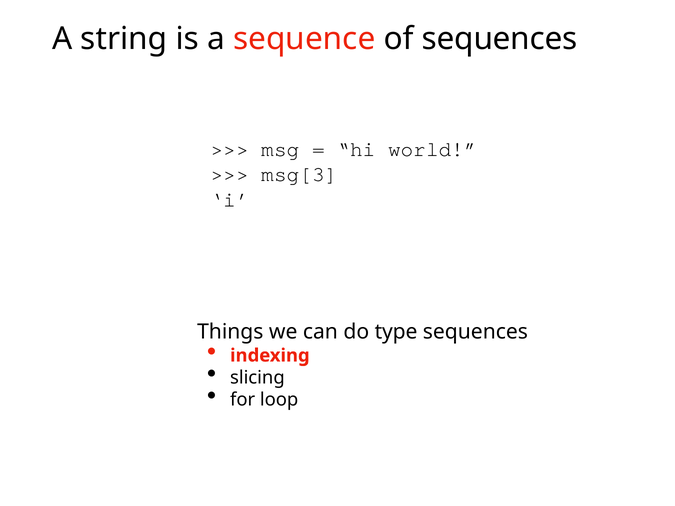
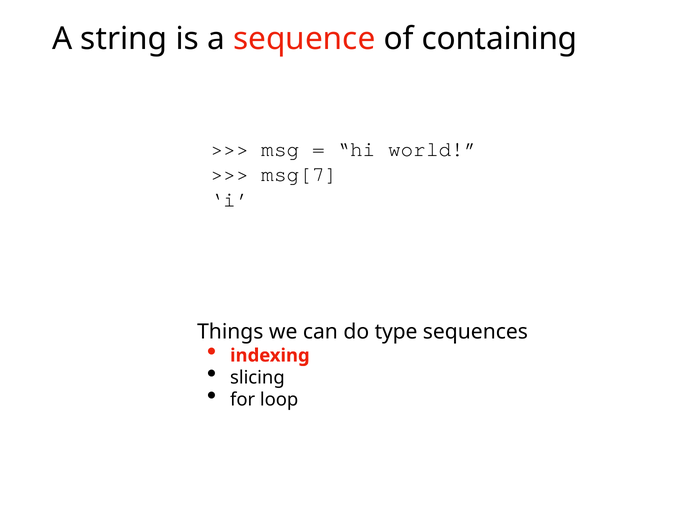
of sequences: sequences -> containing
msg[3: msg[3 -> msg[7
